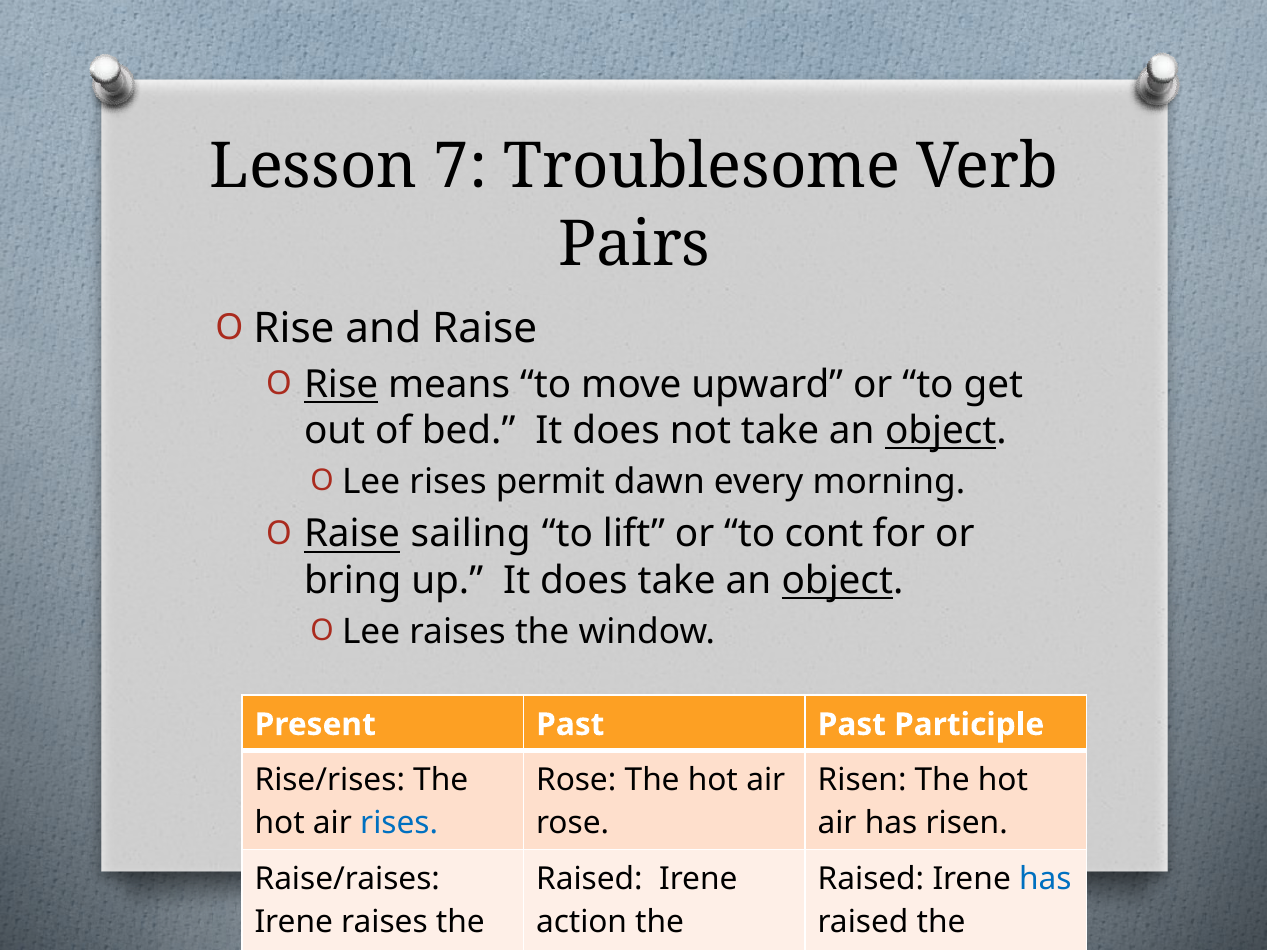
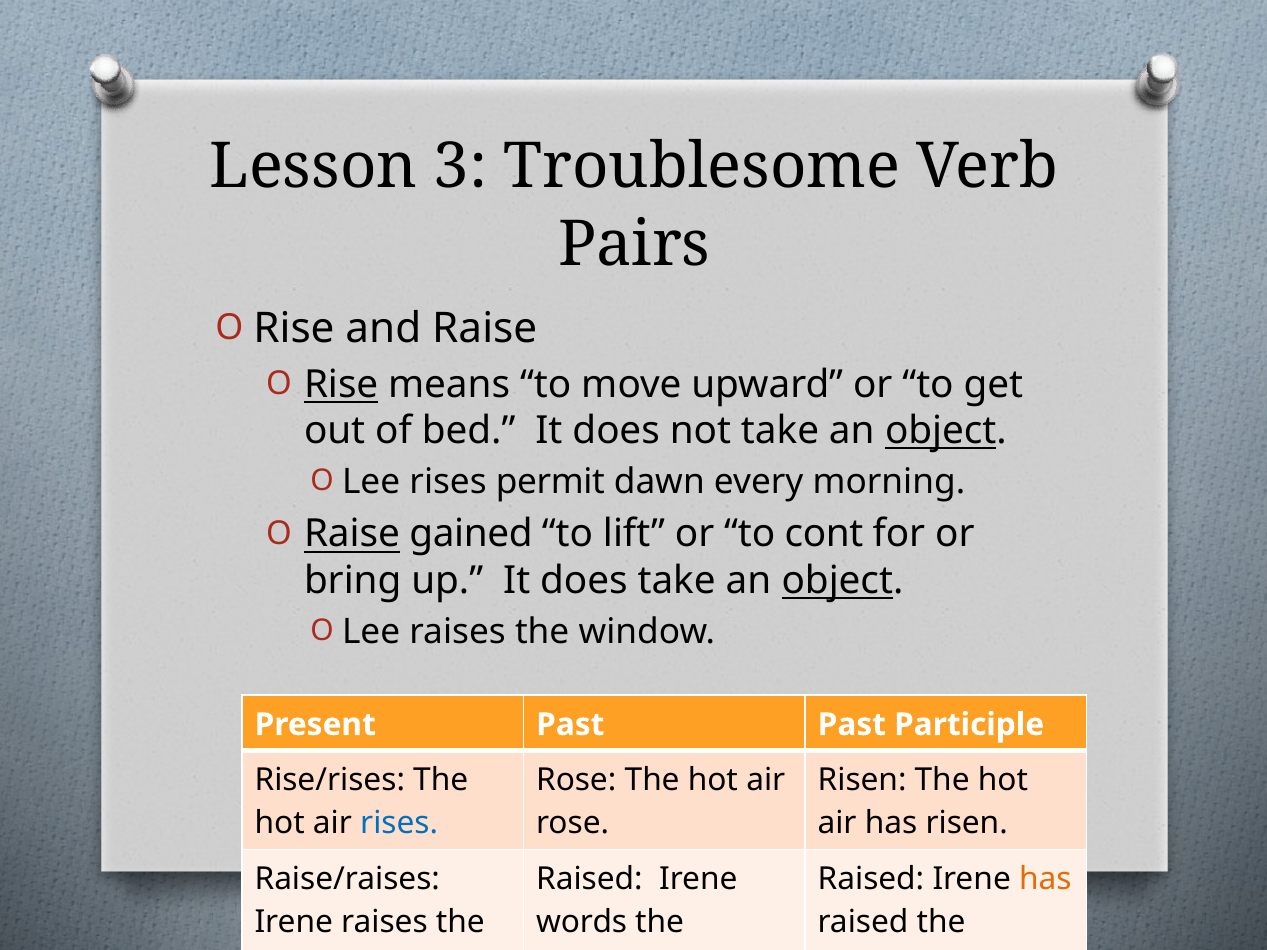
7: 7 -> 3
sailing: sailing -> gained
has at (1045, 879) colour: blue -> orange
action: action -> words
